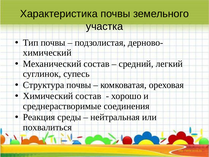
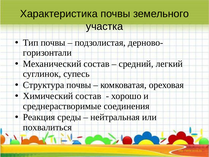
химический at (47, 53): химический -> горизонтали
